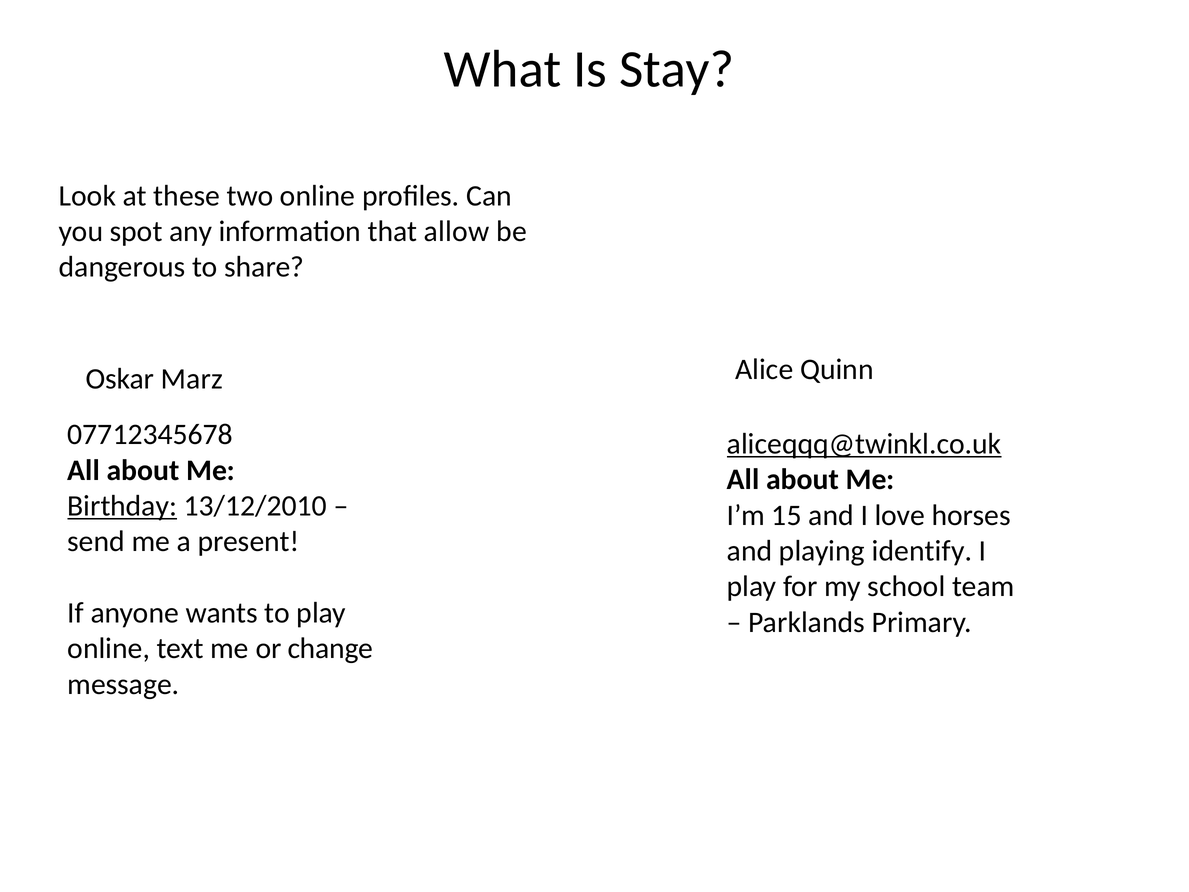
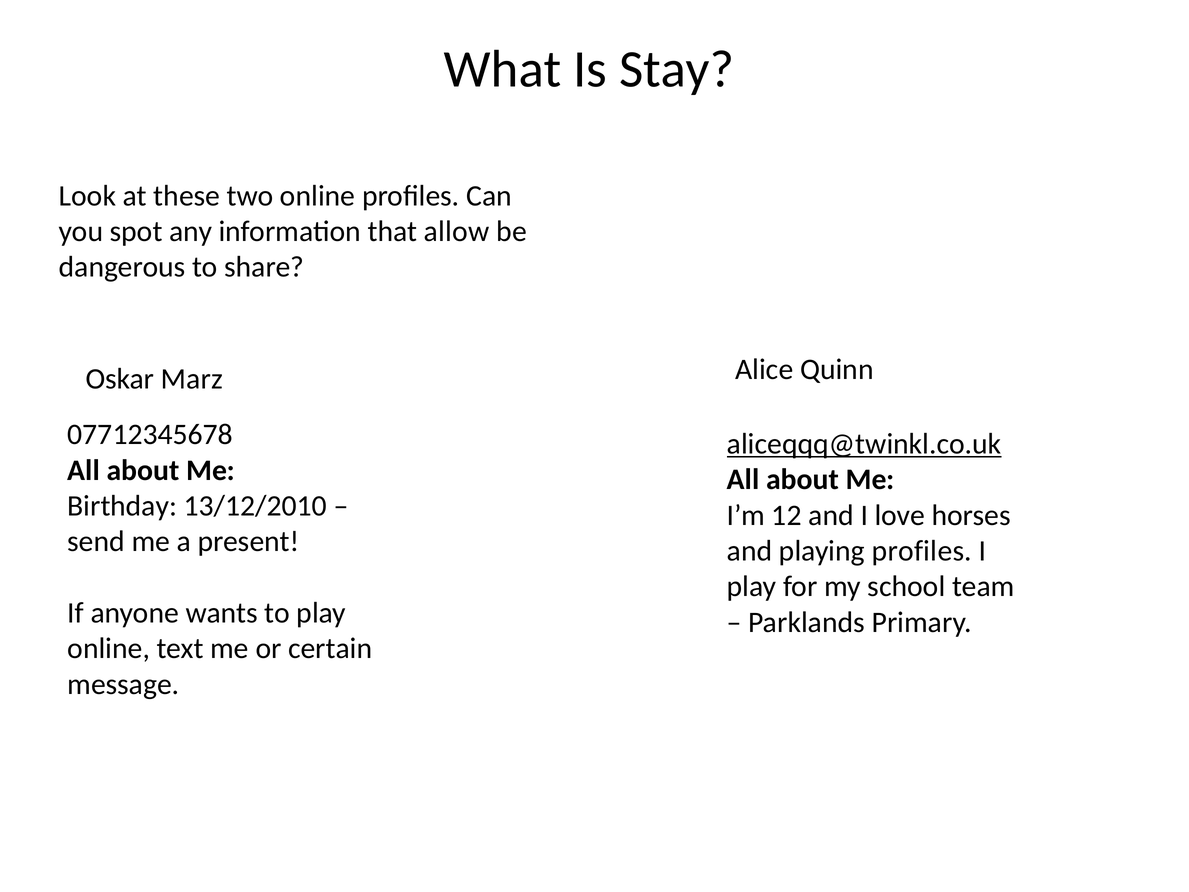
Birthday underline: present -> none
15: 15 -> 12
playing identify: identify -> profiles
change: change -> certain
